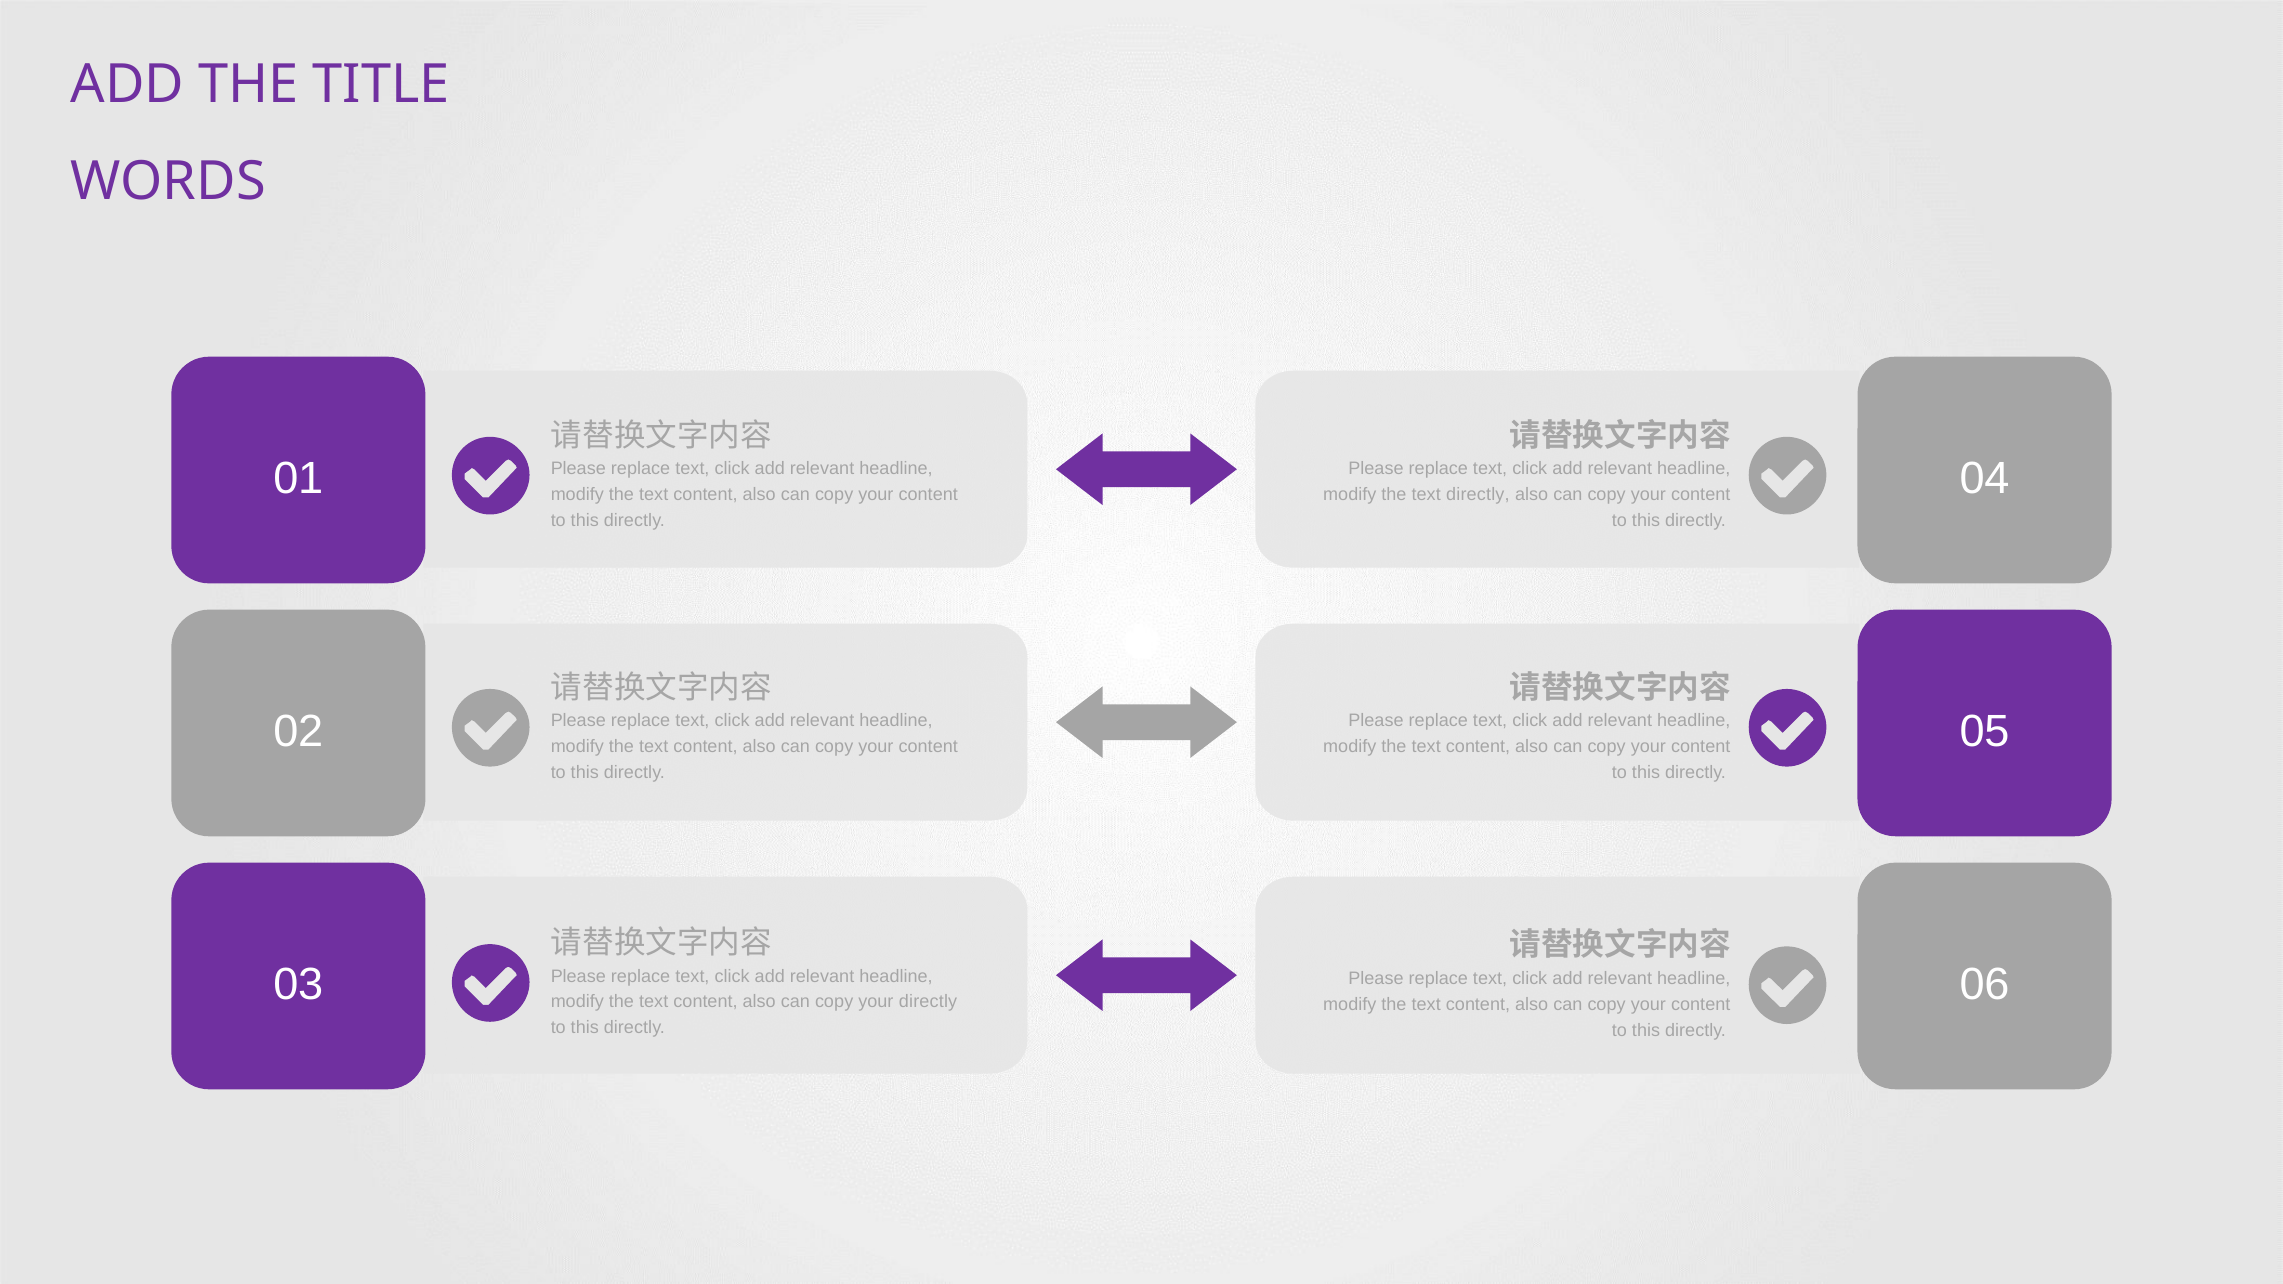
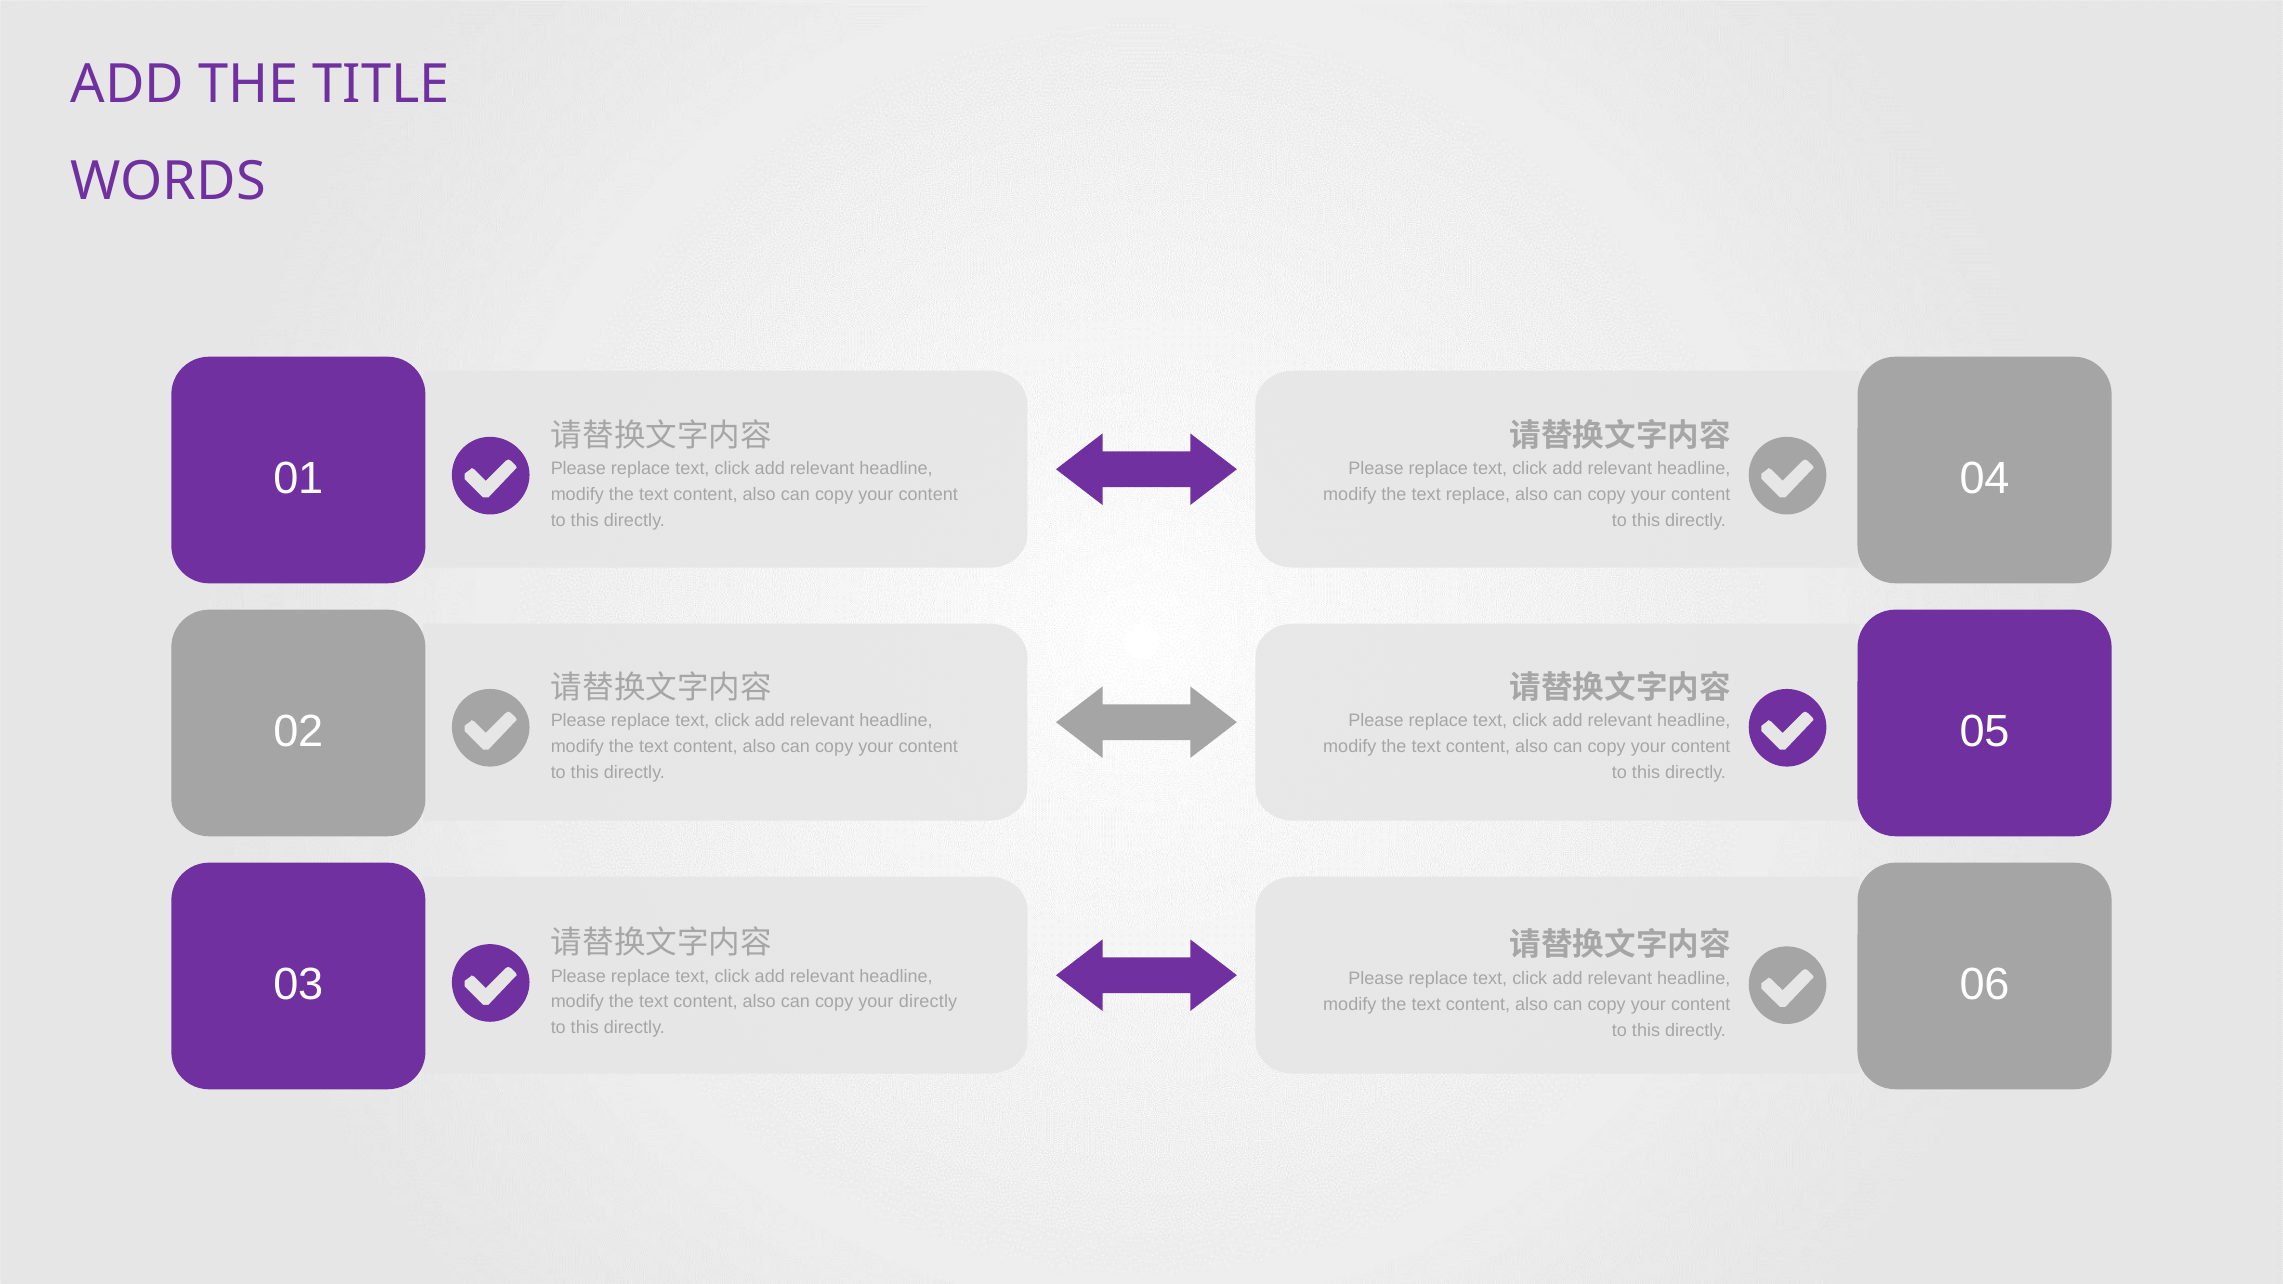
text directly: directly -> replace
